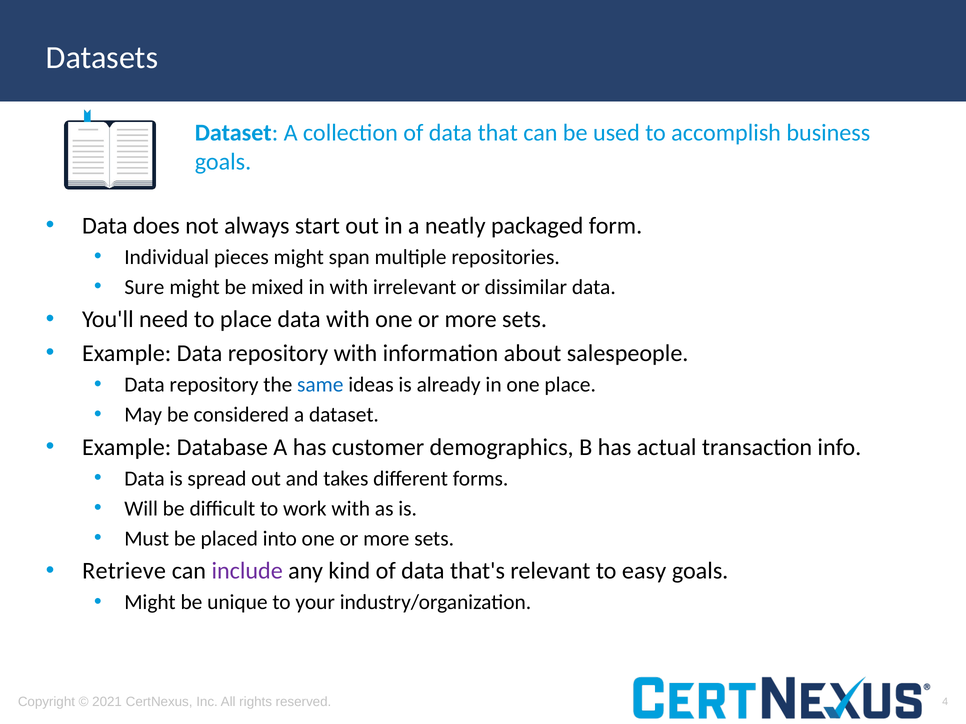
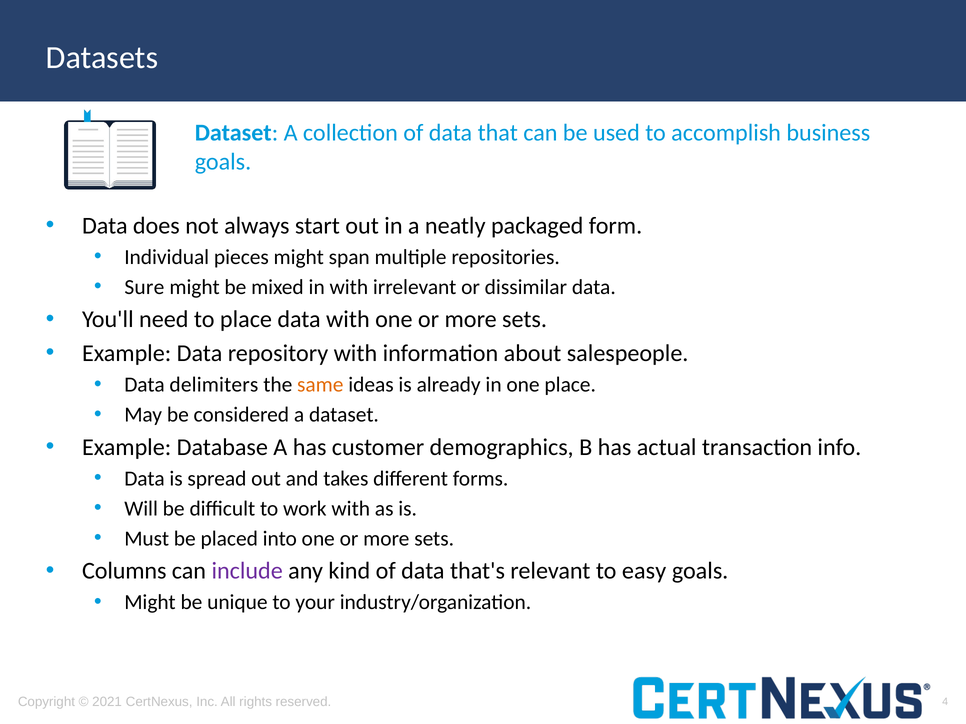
repository at (214, 385): repository -> delimiters
same colour: blue -> orange
Retrieve: Retrieve -> Columns
